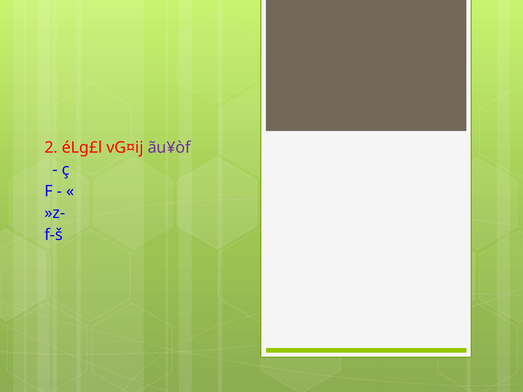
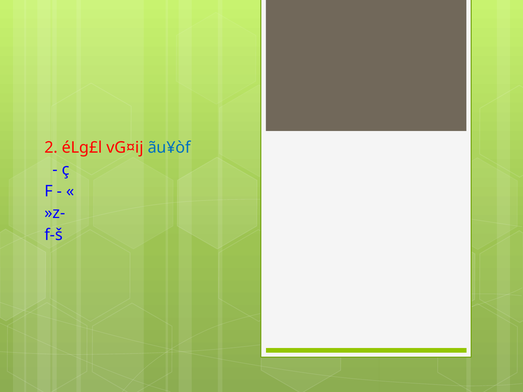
ãu¥òf colour: purple -> blue
